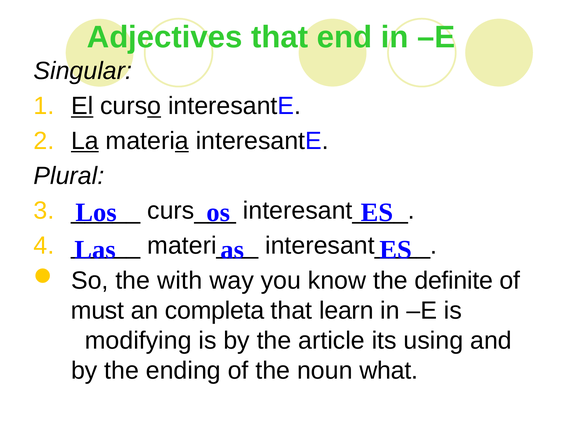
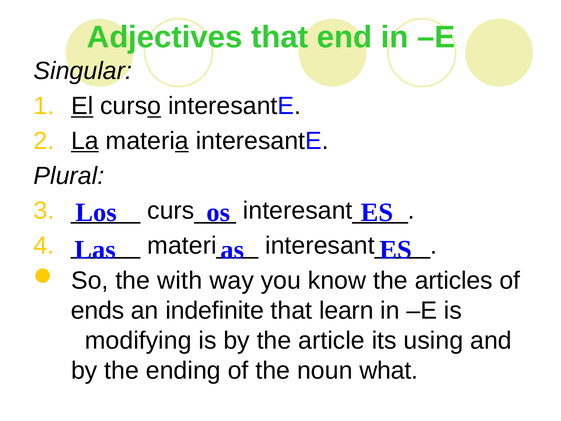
definite: definite -> articles
must: must -> ends
completa: completa -> indefinite
